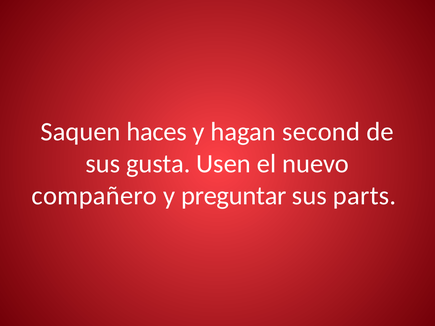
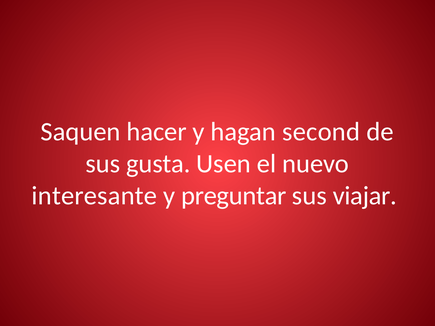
haces: haces -> hacer
compañero: compañero -> interesante
parts: parts -> viajar
